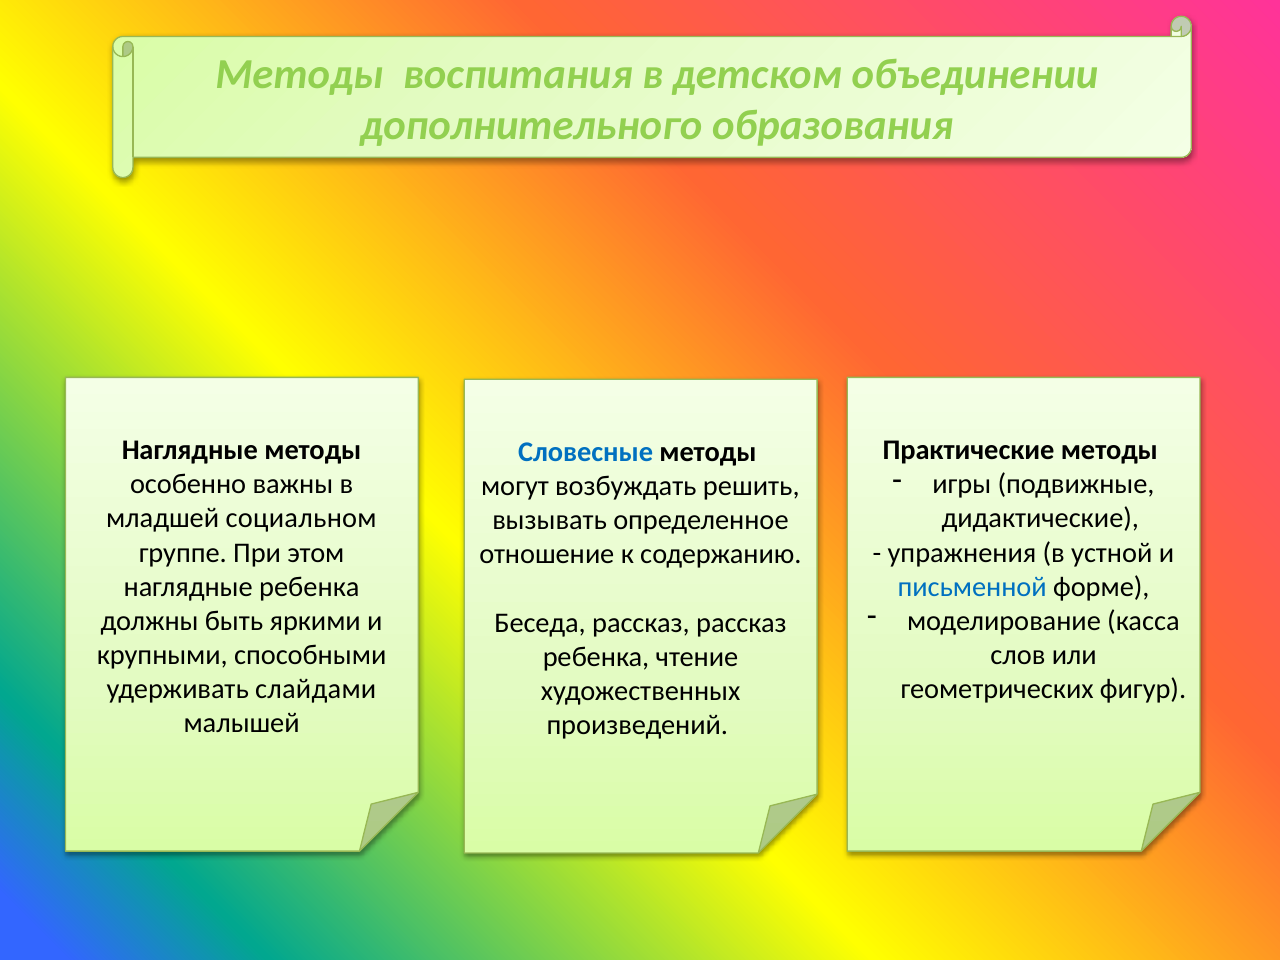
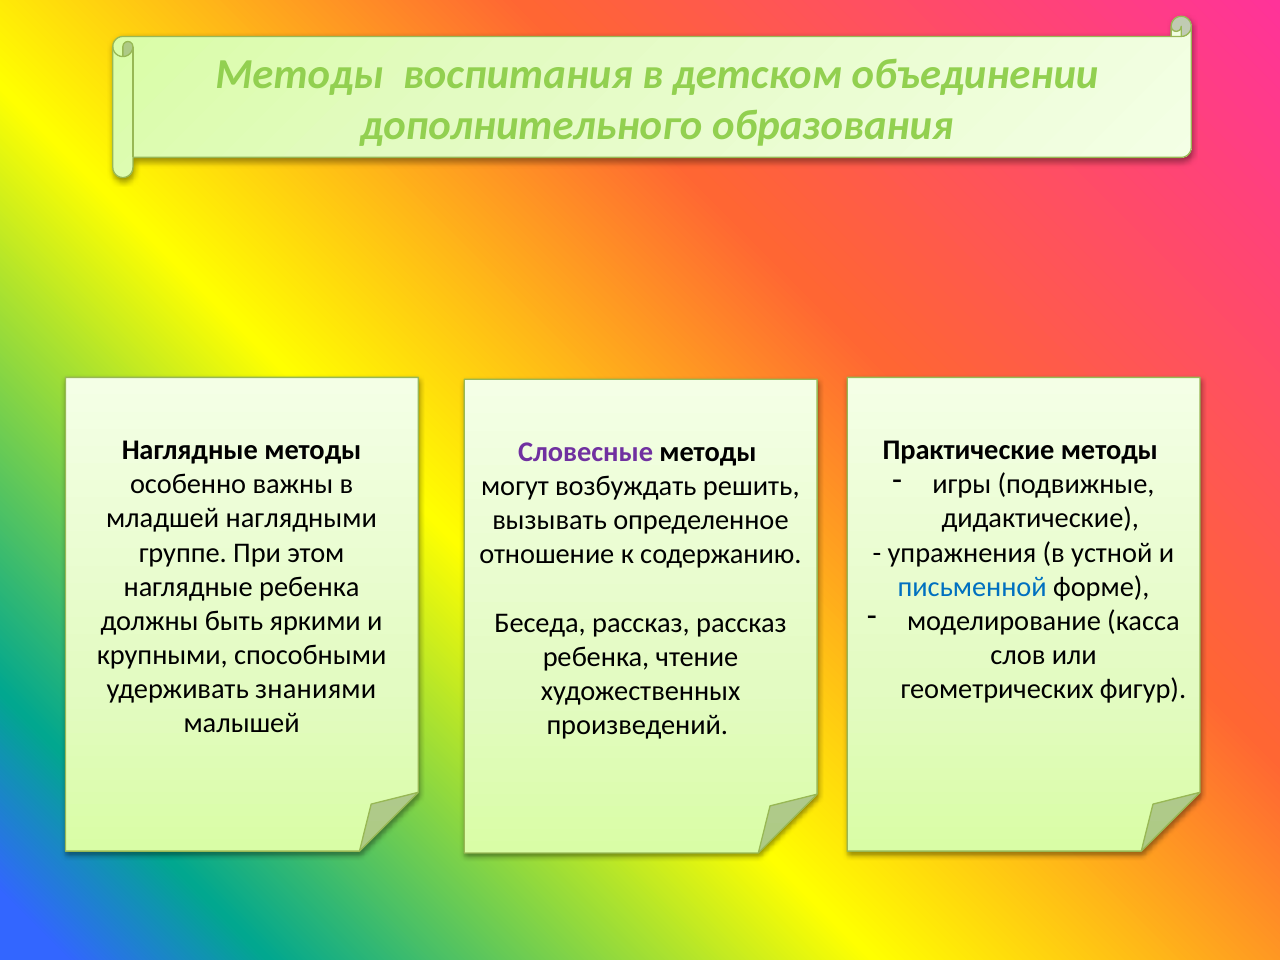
Словесные colour: blue -> purple
социальном: социальном -> наглядными
слайдами: слайдами -> знаниями
